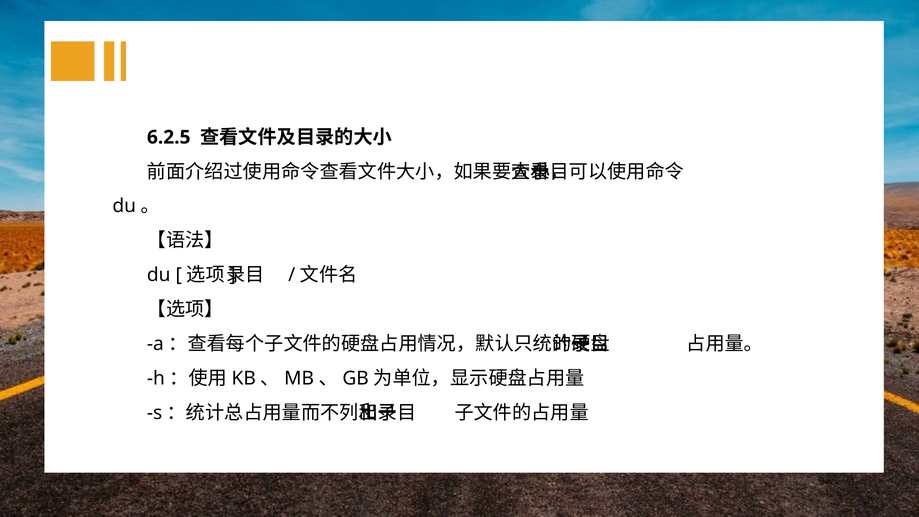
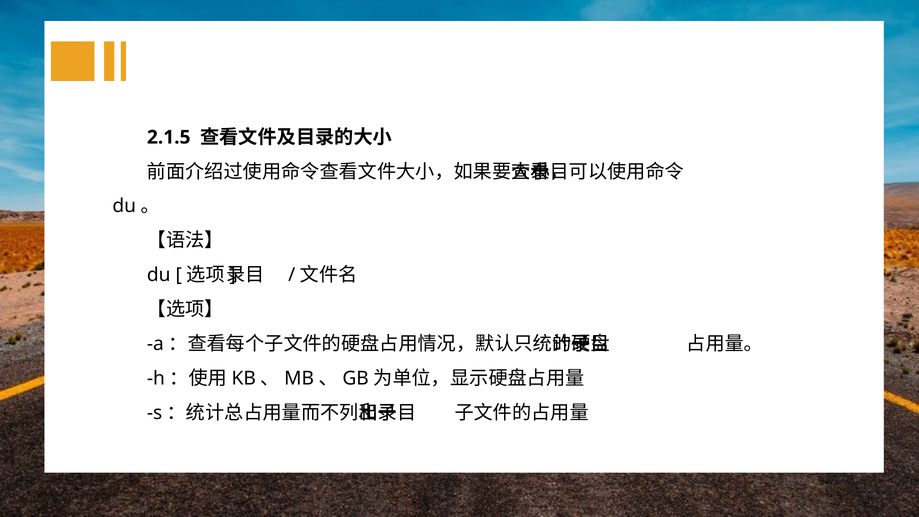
6.2.5: 6.2.5 -> 2.1.5
